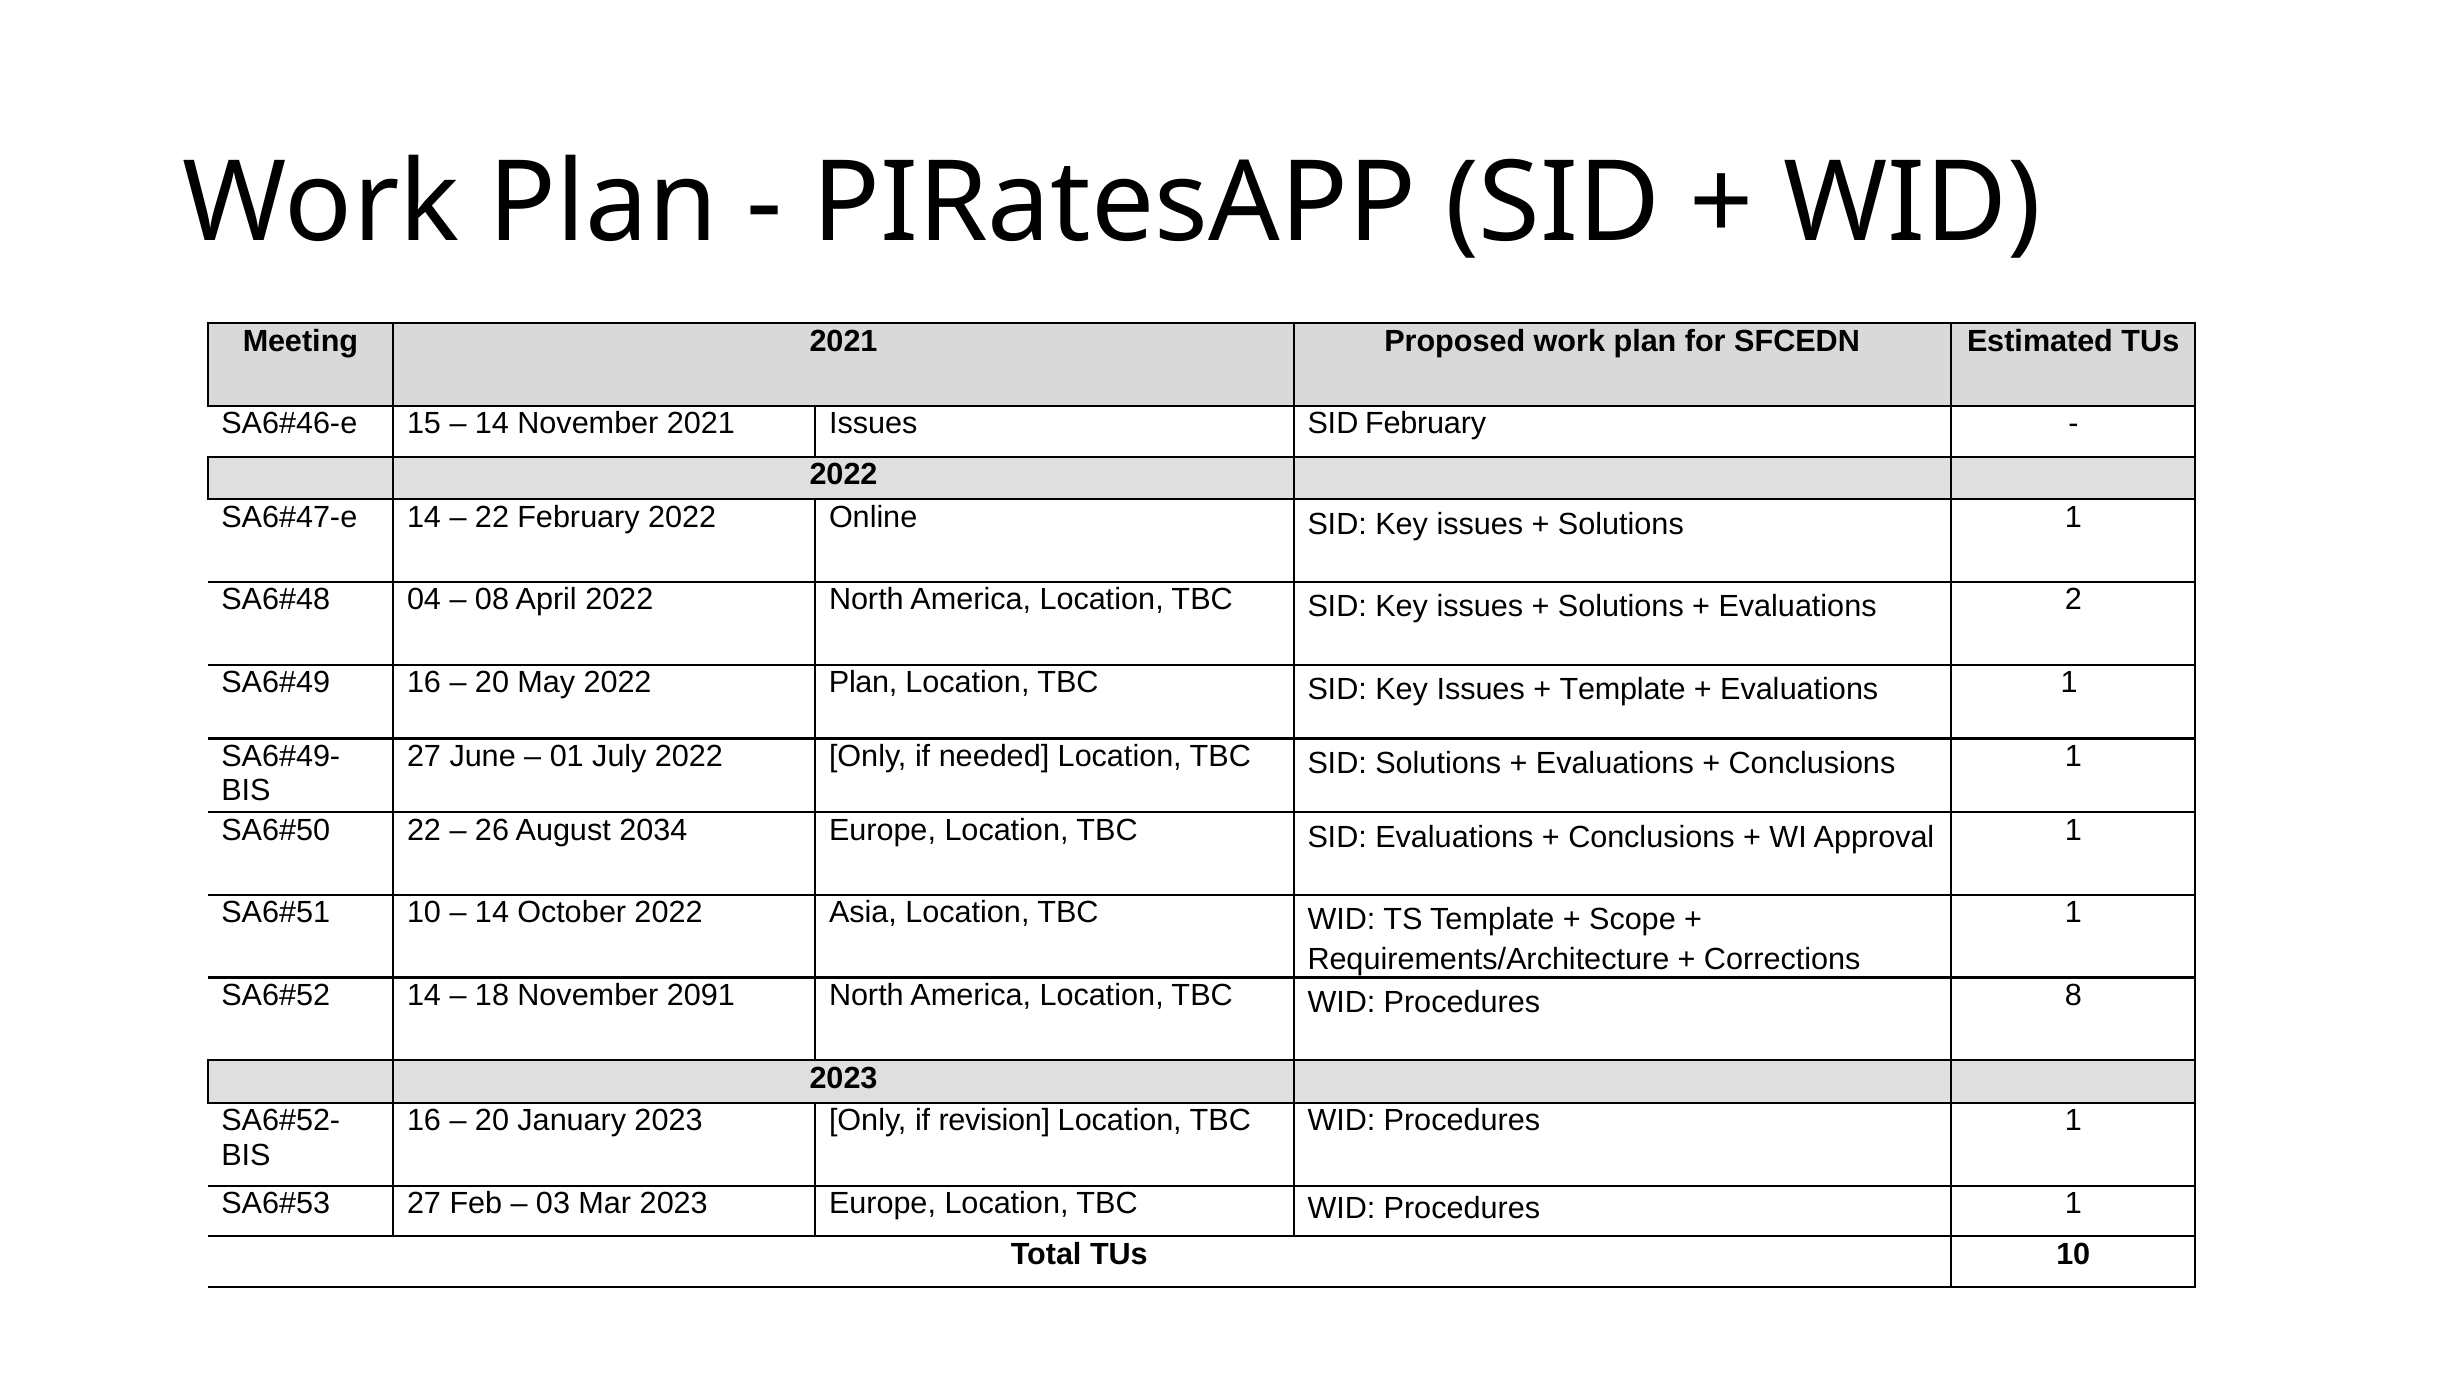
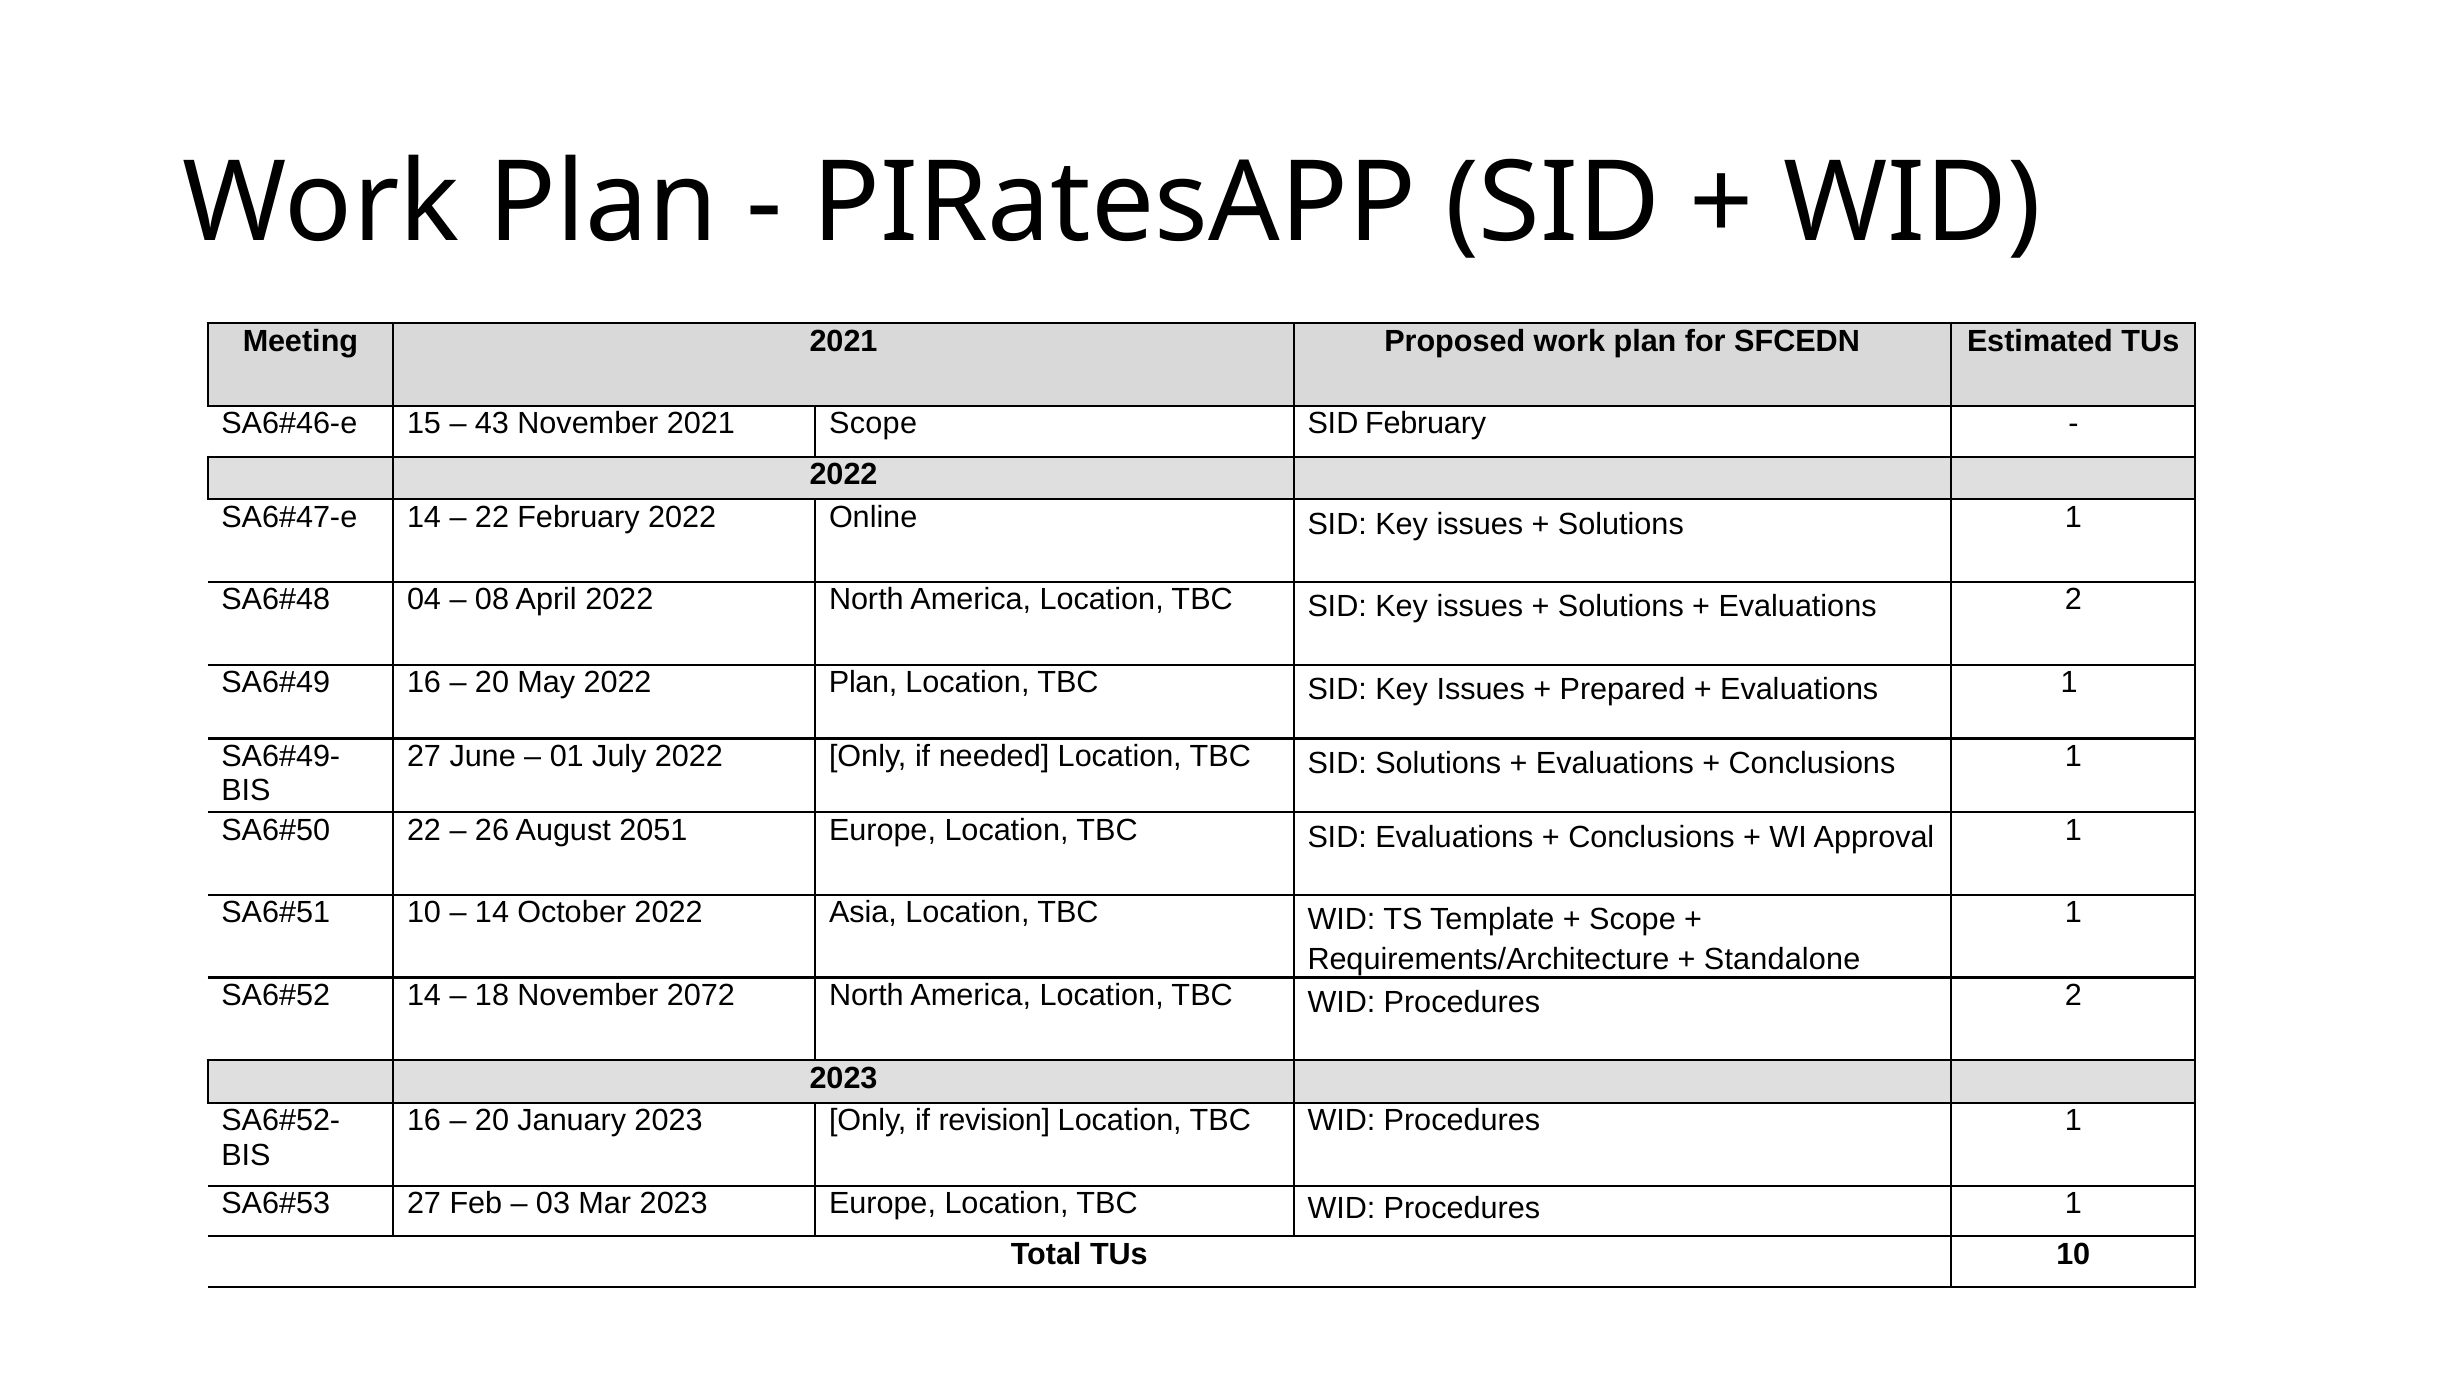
14 at (492, 424): 14 -> 43
2021 Issues: Issues -> Scope
Template at (1623, 690): Template -> Prepared
2034: 2034 -> 2051
Corrections: Corrections -> Standalone
2091: 2091 -> 2072
Procedures 8: 8 -> 2
